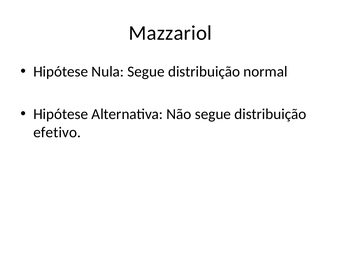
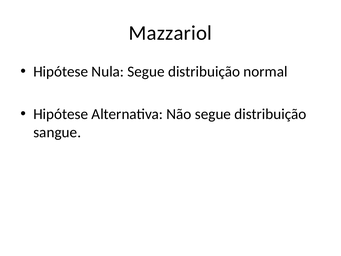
efetivo: efetivo -> sangue
